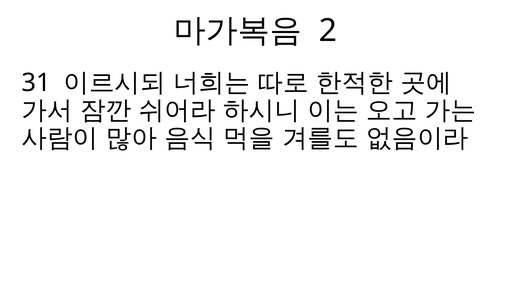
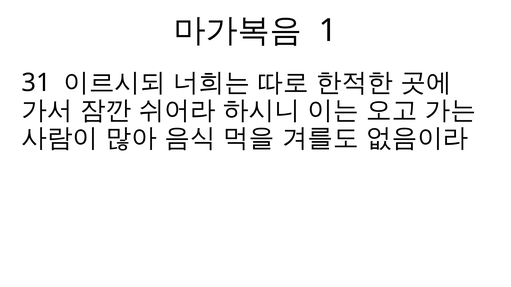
2: 2 -> 1
